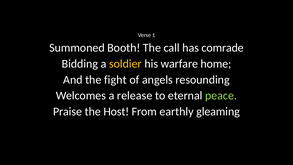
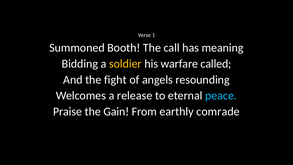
comrade: comrade -> meaning
home: home -> called
peace colour: light green -> light blue
Host: Host -> Gain
gleaming: gleaming -> comrade
